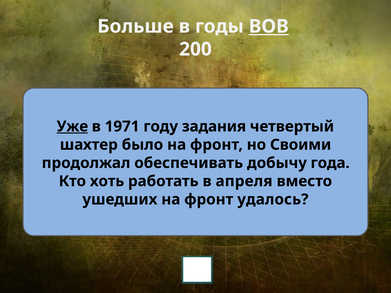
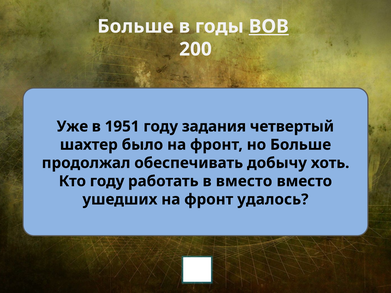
Уже underline: present -> none
1971: 1971 -> 1951
но Своими: Своими -> Больше
года: года -> хоть
Кто хоть: хоть -> году
в апреля: апреля -> вместо
